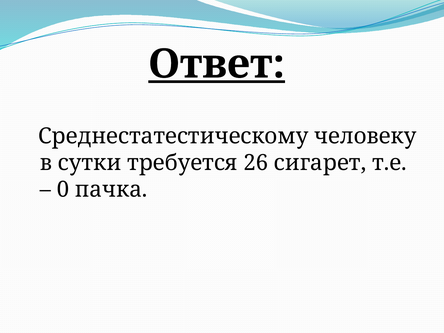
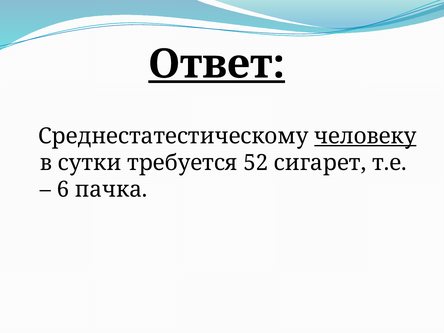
человеку underline: none -> present
26: 26 -> 52
0: 0 -> 6
